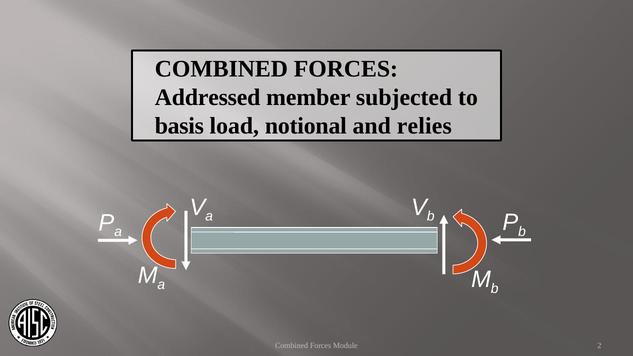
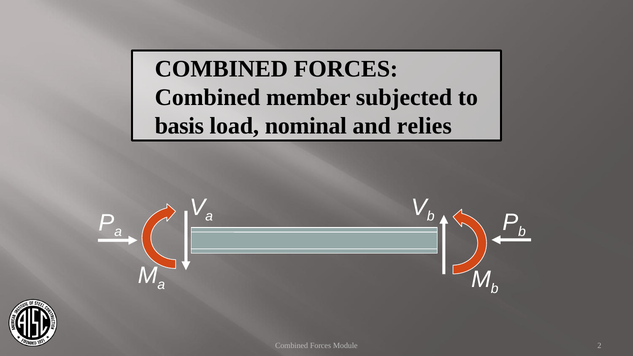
Addressed at (208, 97): Addressed -> Combined
notional: notional -> nominal
